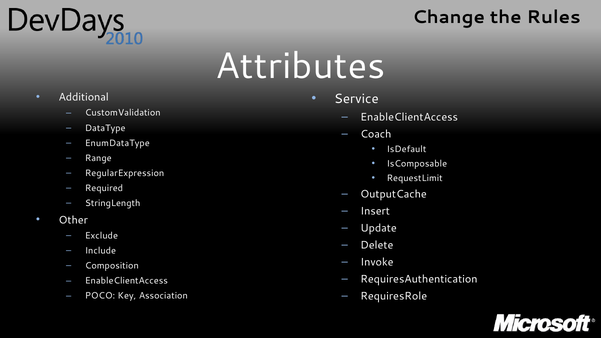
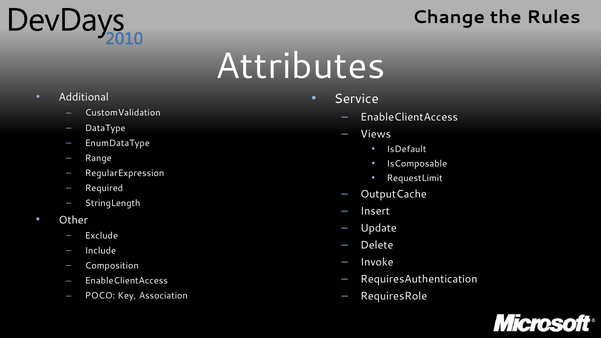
Coach: Coach -> Views
